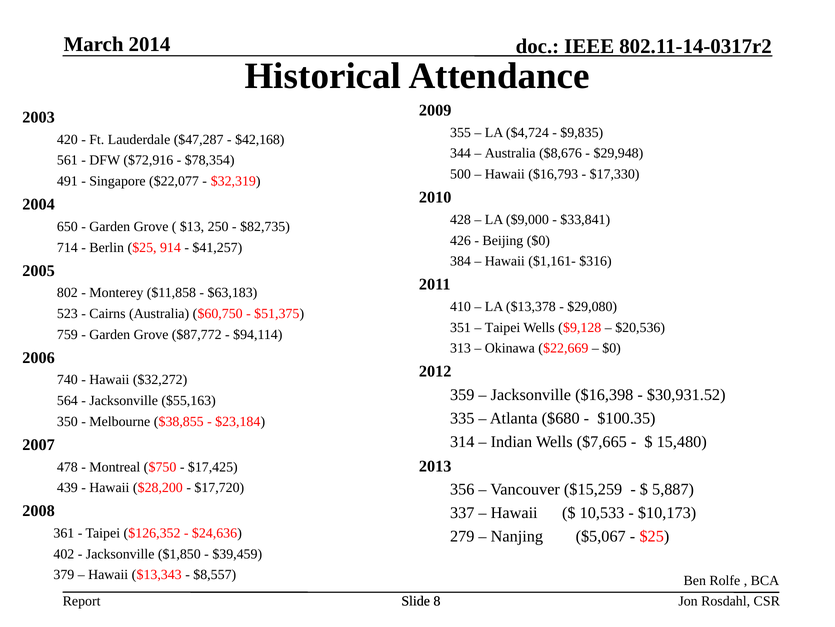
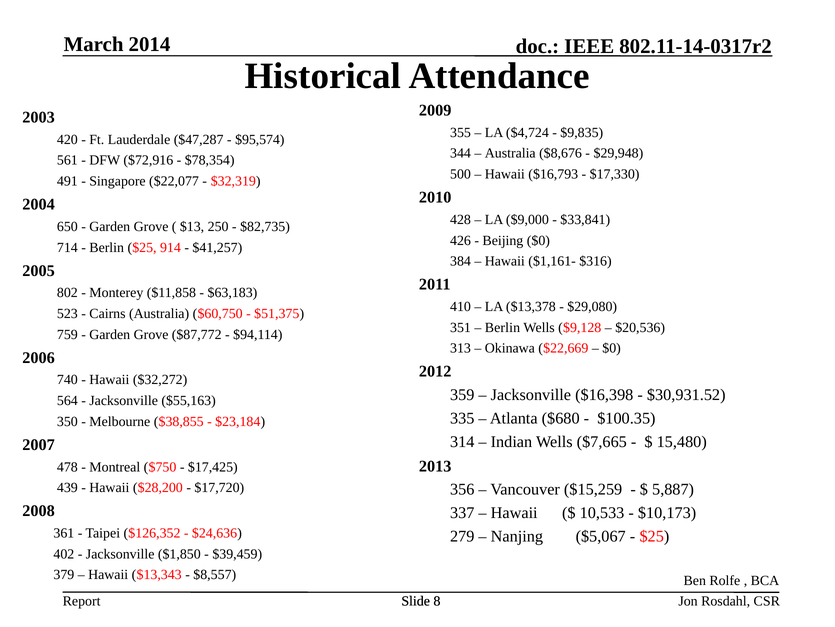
$42,168: $42,168 -> $95,574
Taipei at (503, 327): Taipei -> Berlin
